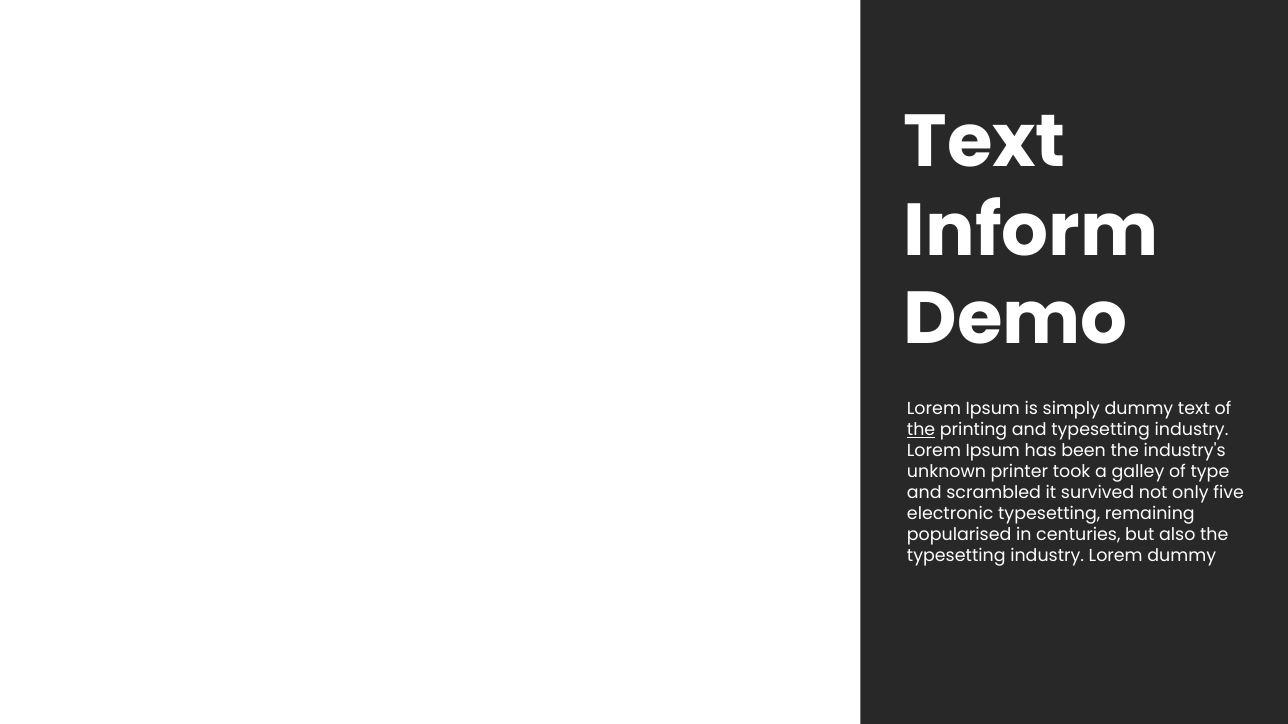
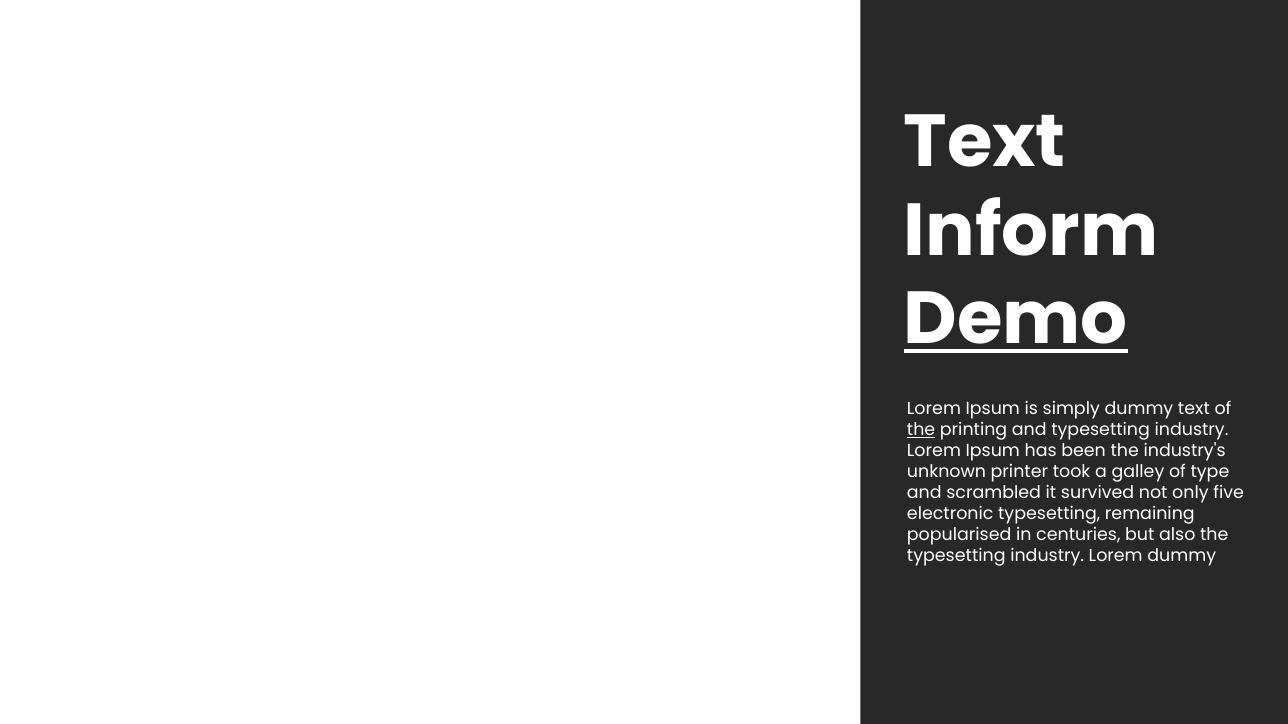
Demo underline: none -> present
